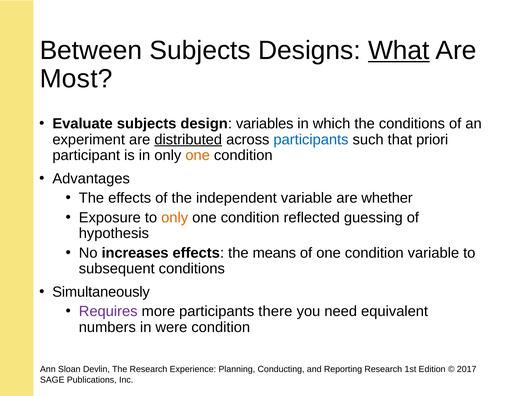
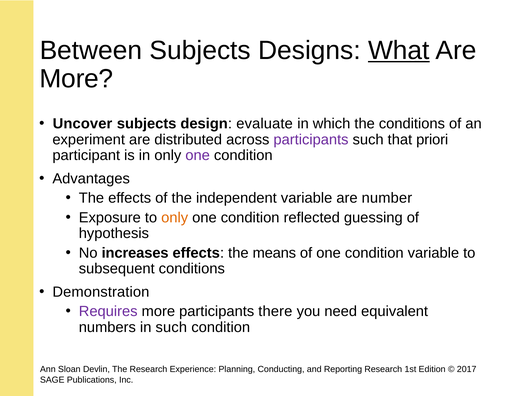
Most at (76, 79): Most -> More
Evaluate: Evaluate -> Uncover
variables: variables -> evaluate
distributed underline: present -> none
participants at (311, 140) colour: blue -> purple
one at (198, 155) colour: orange -> purple
whether: whether -> number
Simultaneously: Simultaneously -> Demonstration
in were: were -> such
